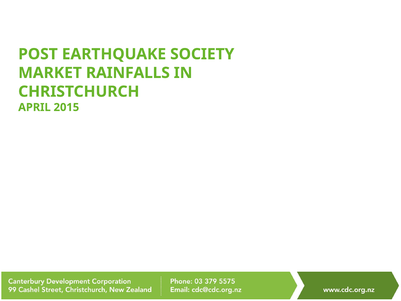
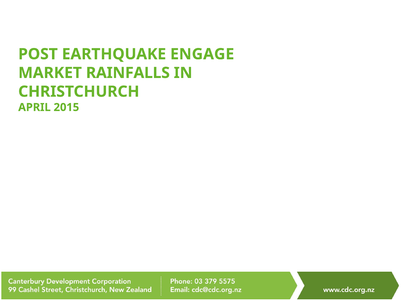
SOCIETY: SOCIETY -> ENGAGE
